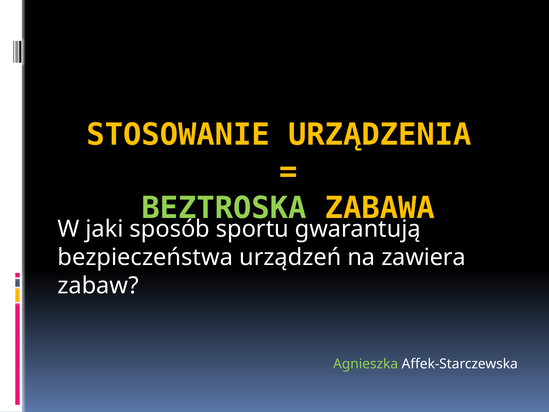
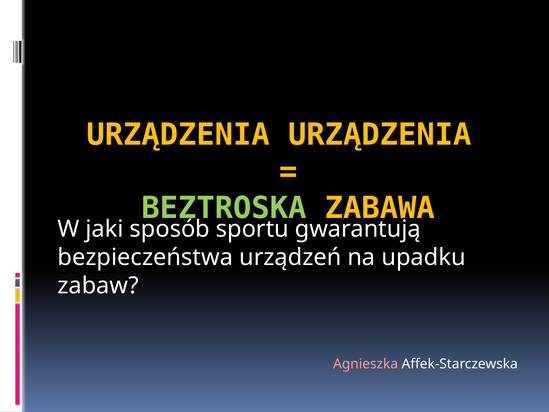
STOSOWANIE at (178, 135): STOSOWANIE -> URZĄDZENIA
zawiera: zawiera -> upadku
Agnieszka colour: light green -> pink
